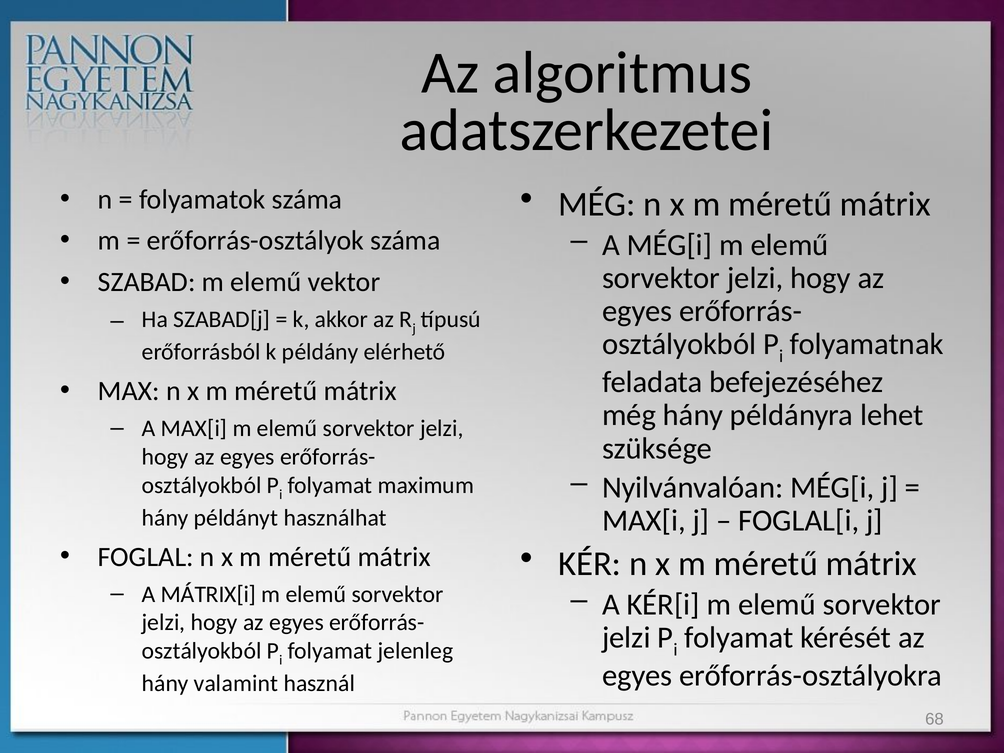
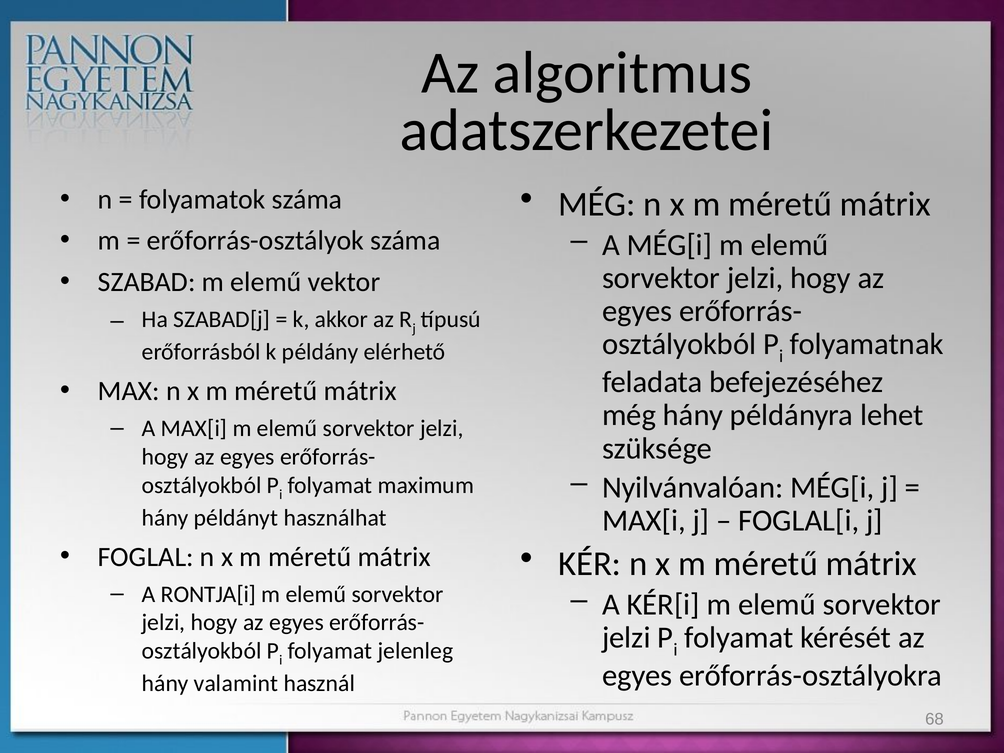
MÁTRIX[i: MÁTRIX[i -> RONTJA[i
